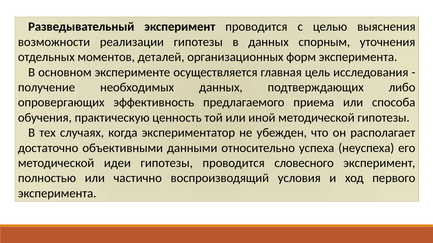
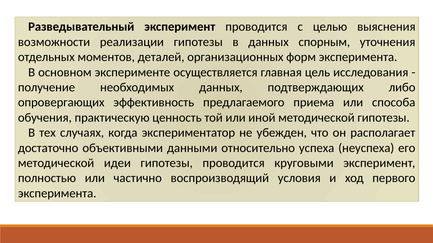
словесного: словесного -> круговыми
